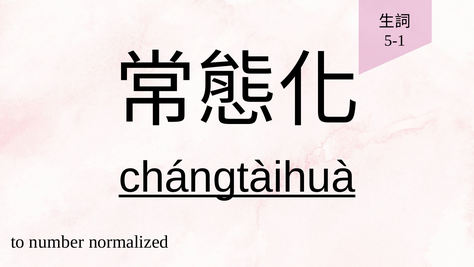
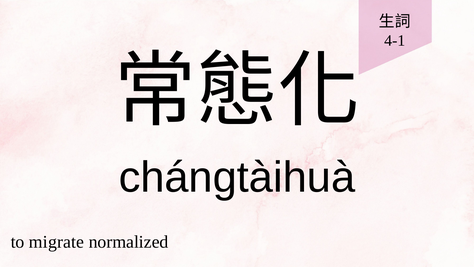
5-1: 5-1 -> 4-1
chángtàihuà underline: present -> none
number: number -> migrate
